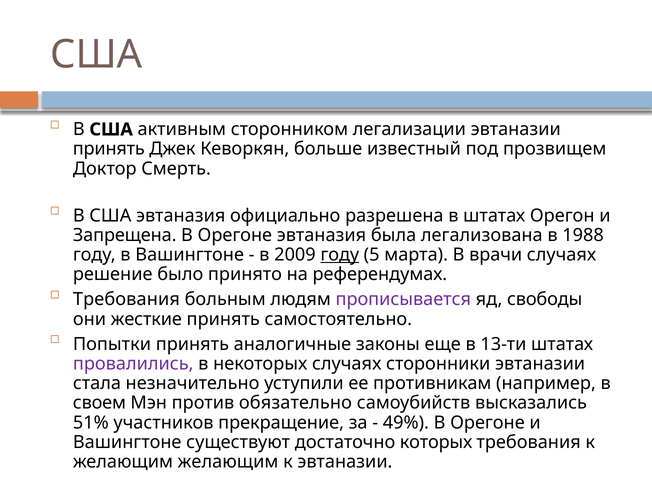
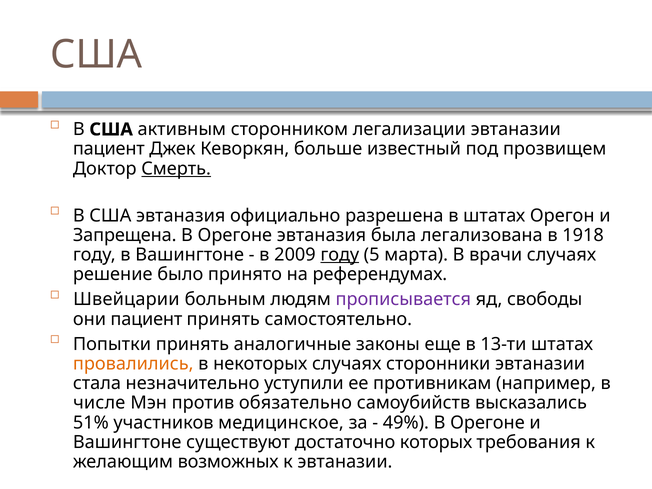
принять at (109, 149): принять -> пациент
Смерть underline: none -> present
1988: 1988 -> 1918
Требования at (126, 300): Требования -> Швейцарии
они жесткие: жесткие -> пациент
провалились colour: purple -> orange
своем: своем -> числе
прекращение: прекращение -> медицинское
желающим желающим: желающим -> возможных
